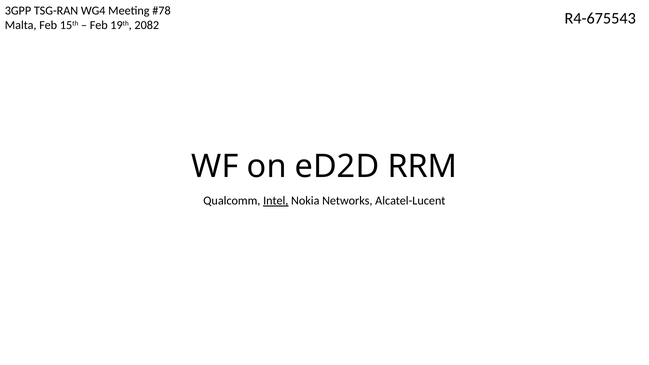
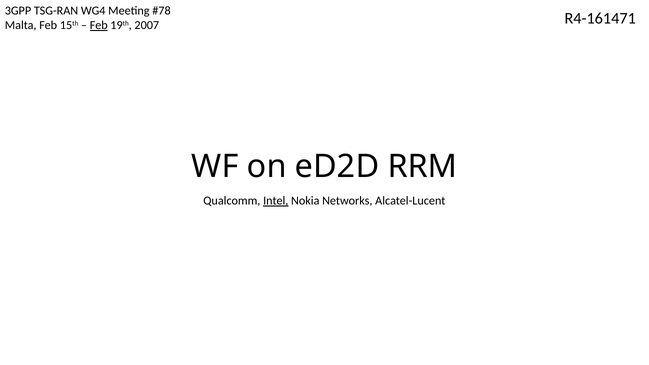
R4-675543: R4-675543 -> R4-161471
Feb at (99, 25) underline: none -> present
2082: 2082 -> 2007
